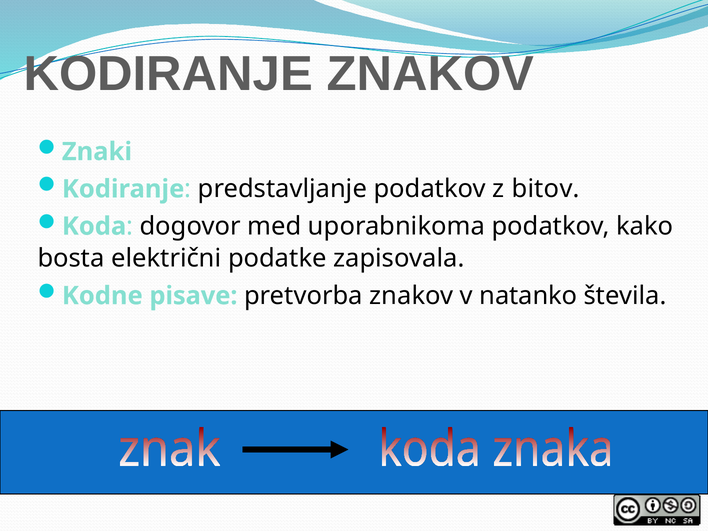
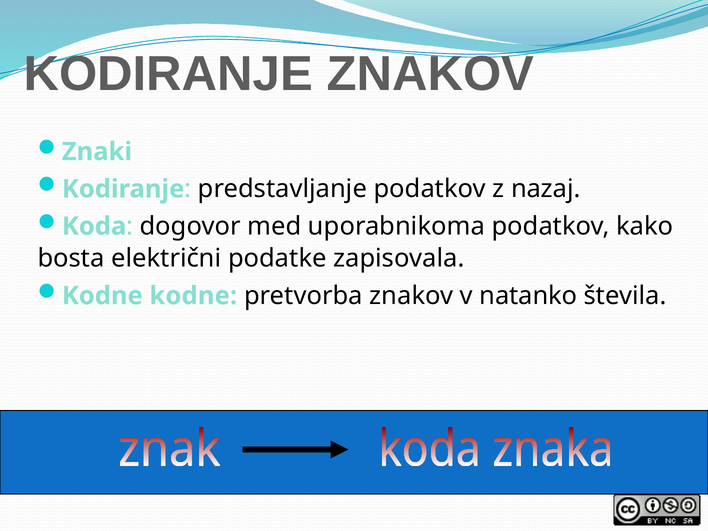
bitov: bitov -> nazaj
Kodne pisave: pisave -> kodne
